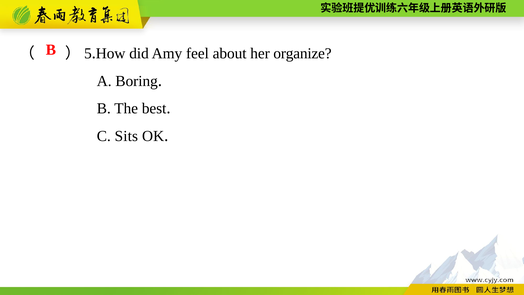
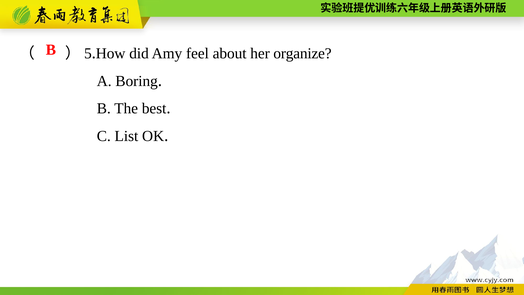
Sits: Sits -> List
